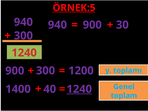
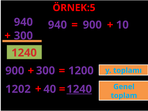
ÖRNEK:5 underline: present -> none
30: 30 -> 10
1400: 1400 -> 1202
